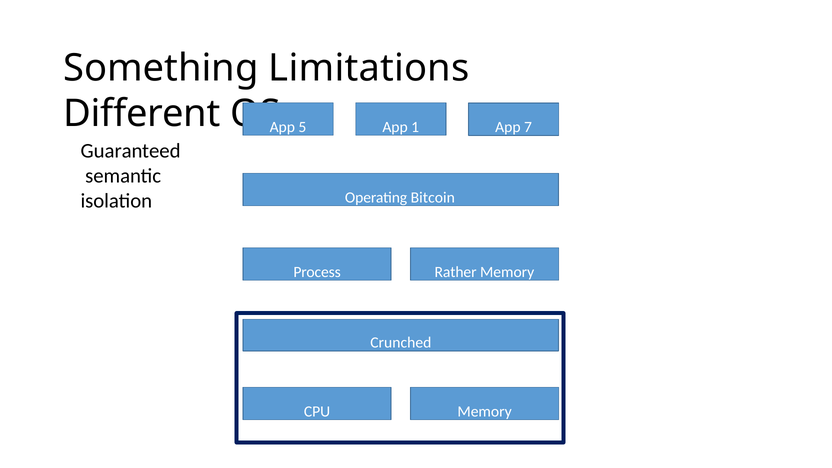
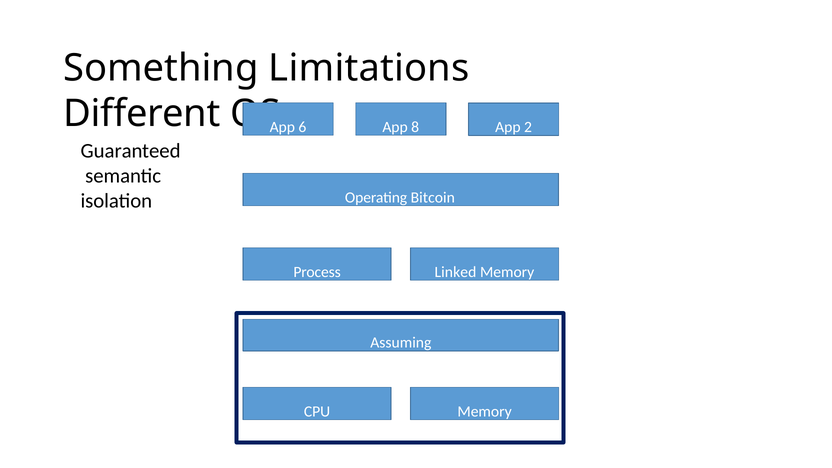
5: 5 -> 6
1: 1 -> 8
7: 7 -> 2
Rather: Rather -> Linked
Crunched: Crunched -> Assuming
